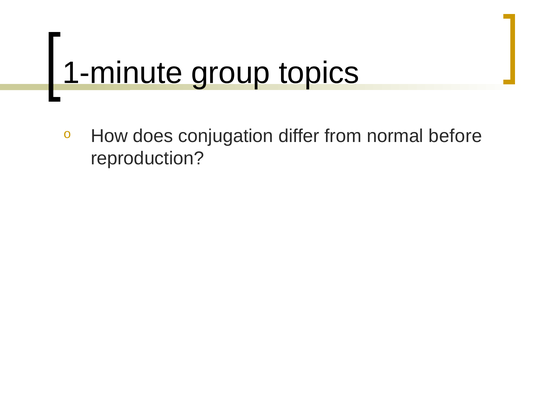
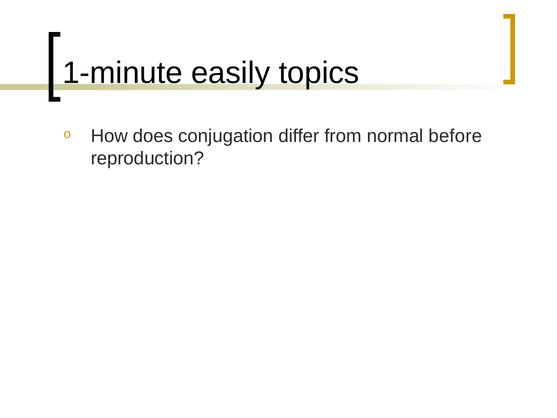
group: group -> easily
